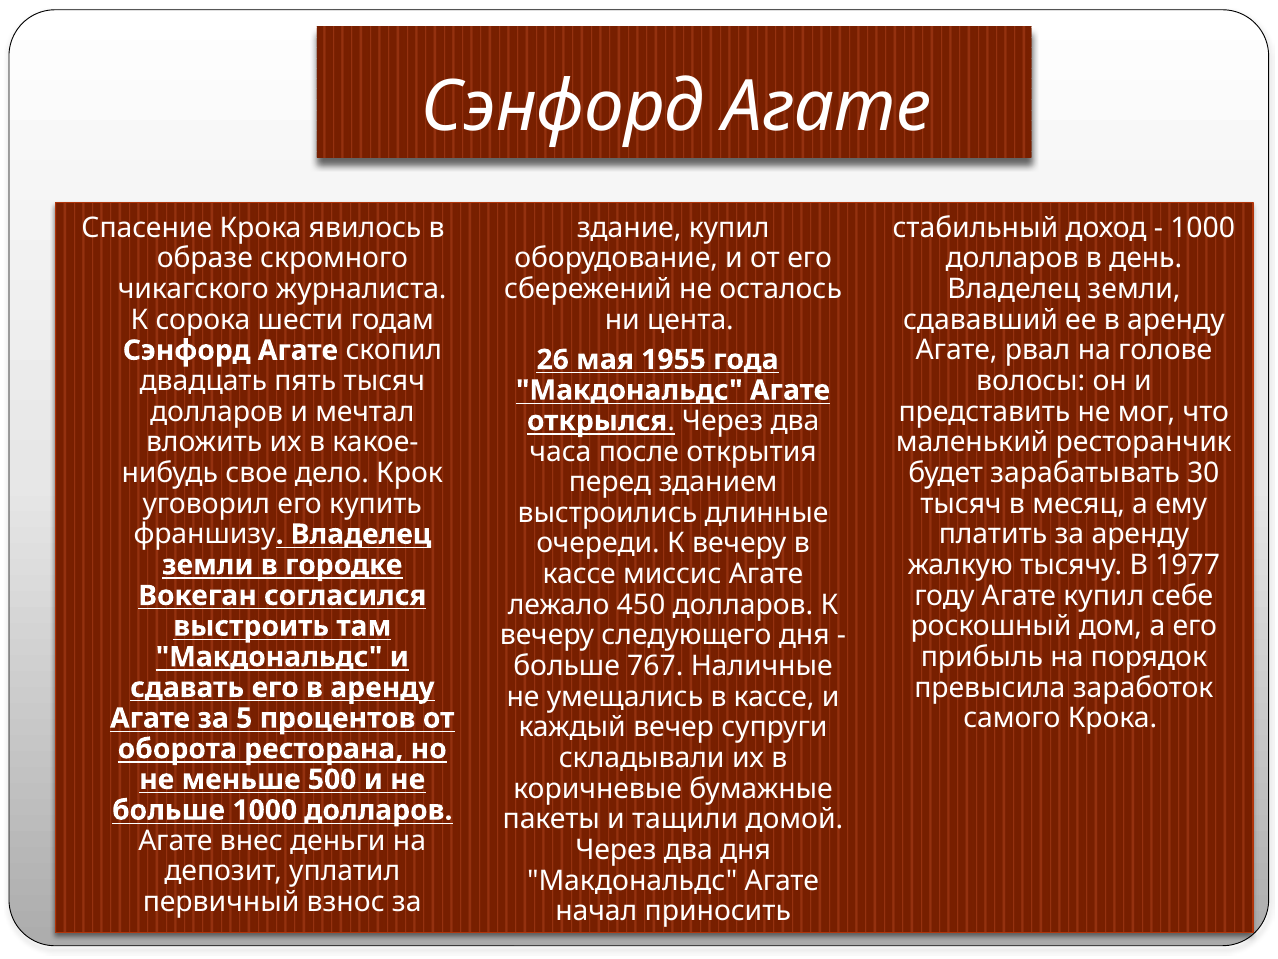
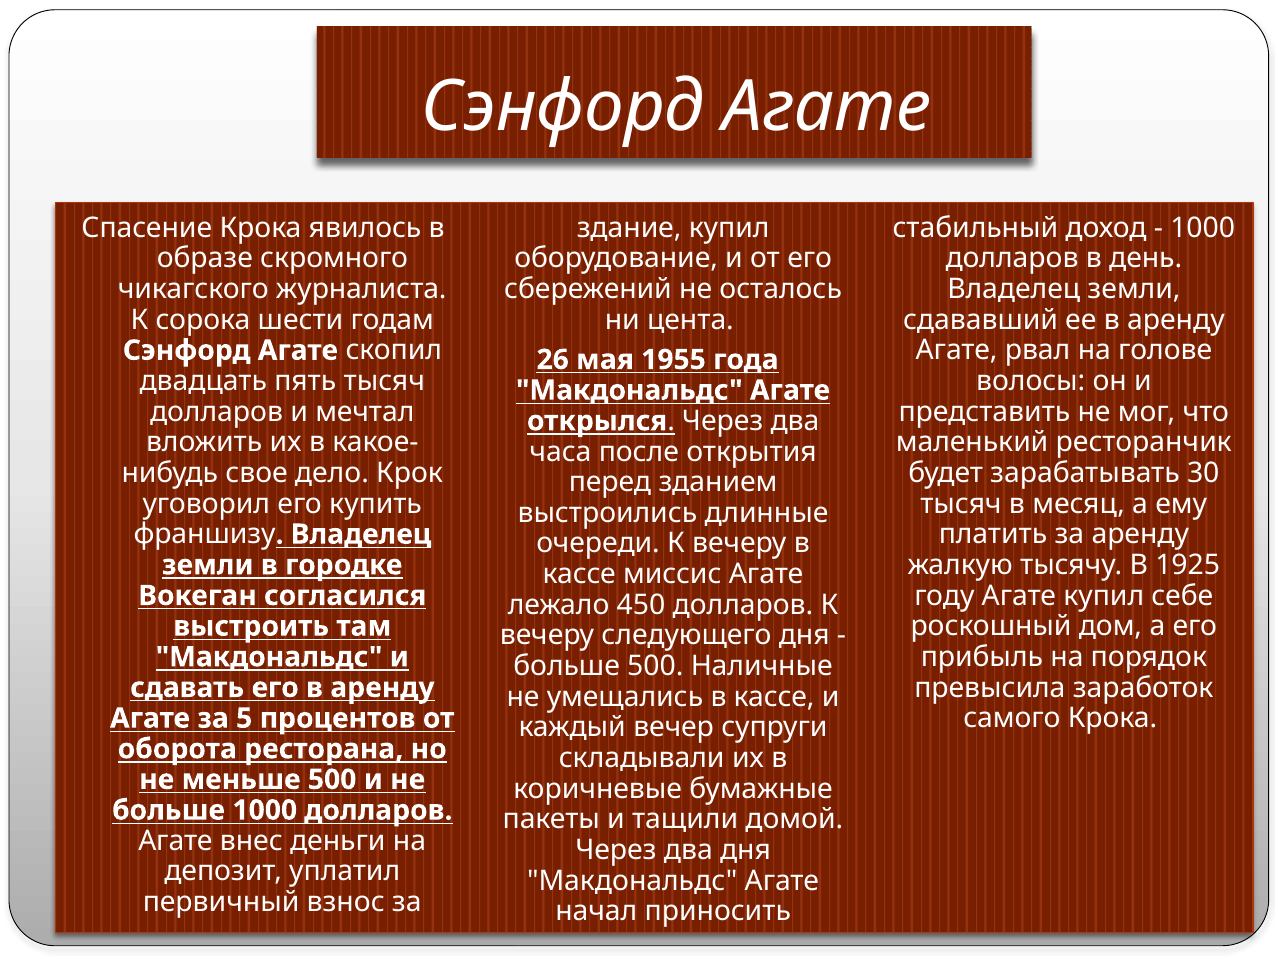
1977: 1977 -> 1925
больше 767: 767 -> 500
